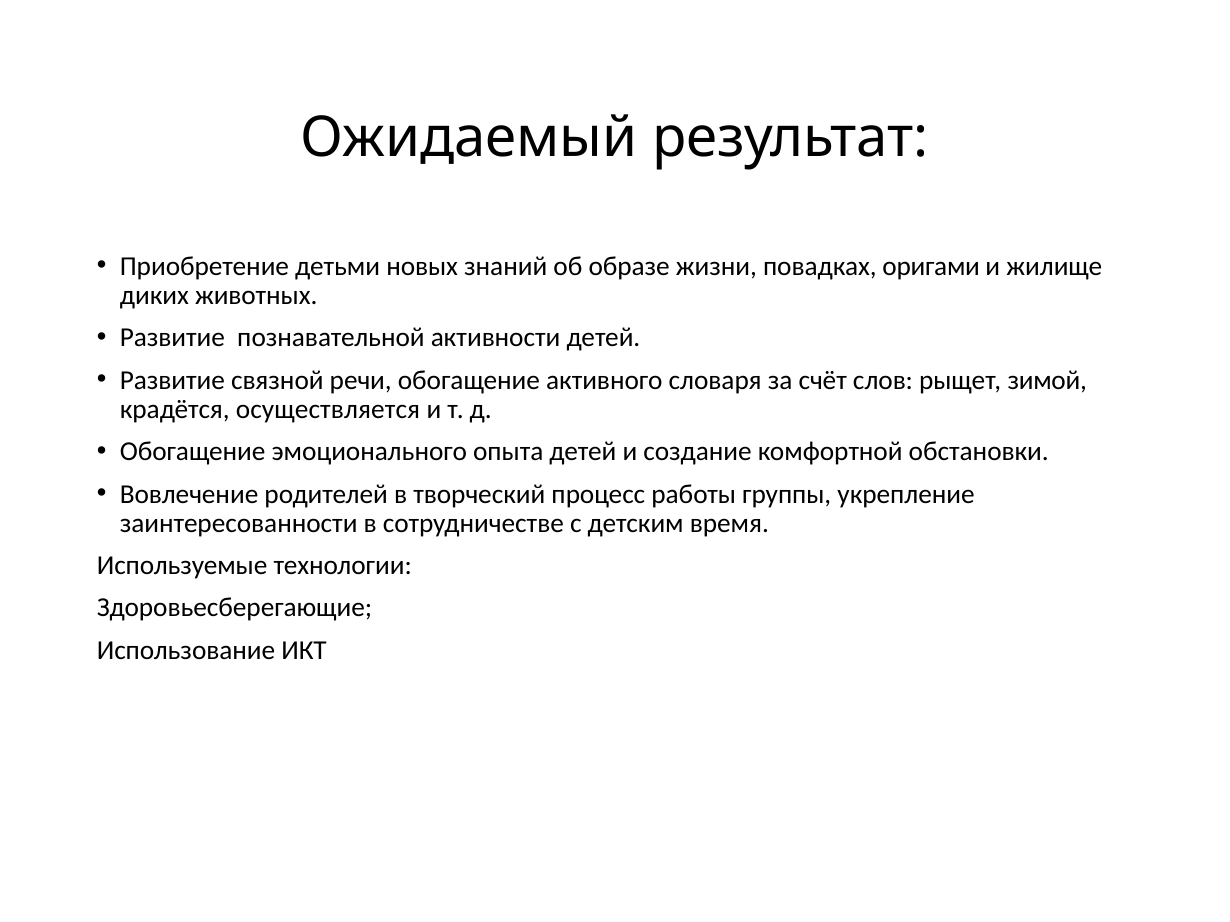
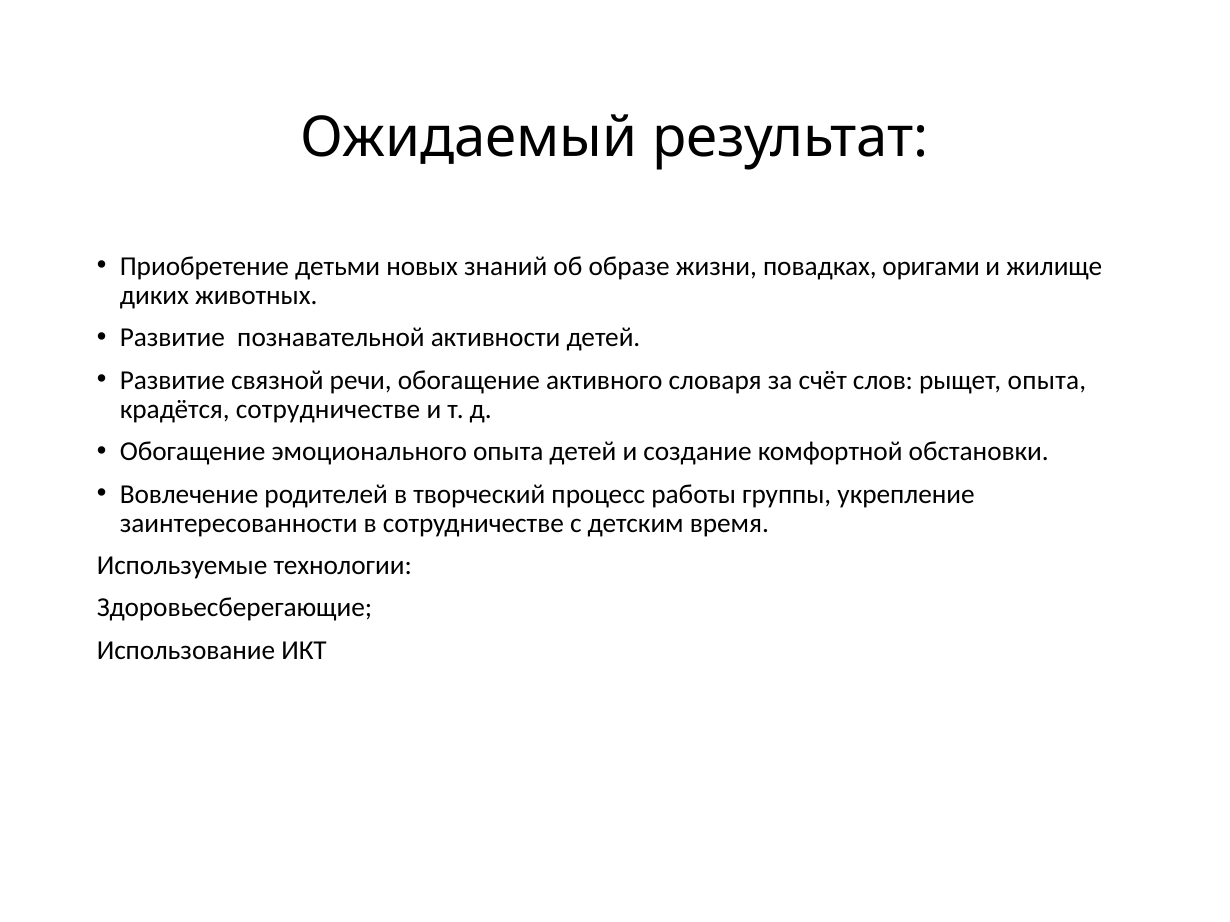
рыщет зимой: зимой -> опыта
крадётся осуществляется: осуществляется -> сотрудничестве
